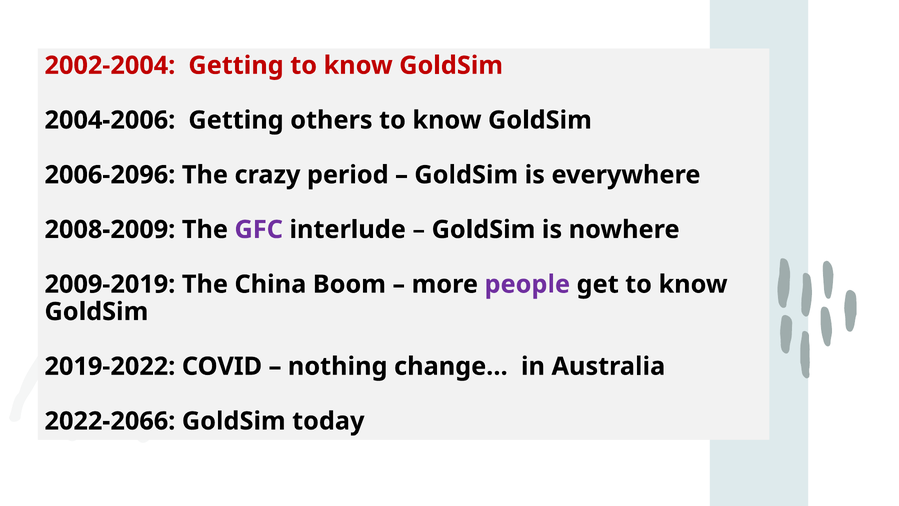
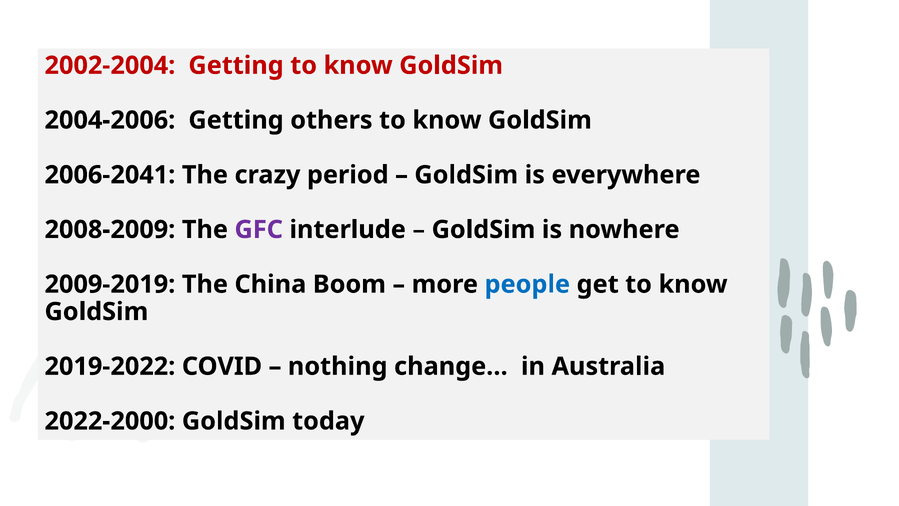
2006-2096: 2006-2096 -> 2006-2041
people colour: purple -> blue
2022-2066: 2022-2066 -> 2022-2000
